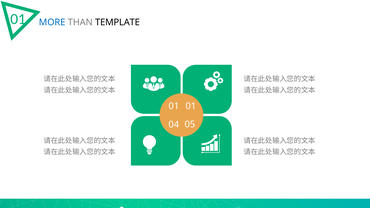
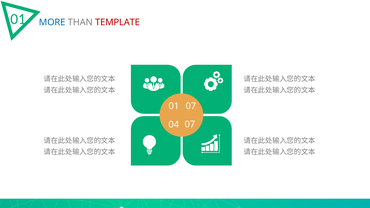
TEMPLATE colour: black -> red
01 01: 01 -> 07
04 05: 05 -> 07
